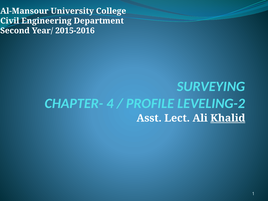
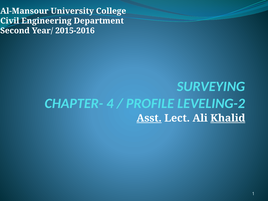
Asst underline: none -> present
